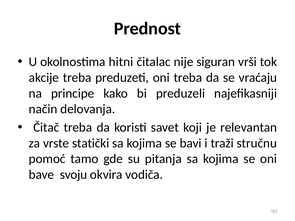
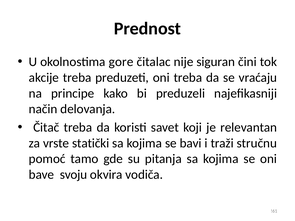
hitni: hitni -> gore
vrši: vrši -> čini
